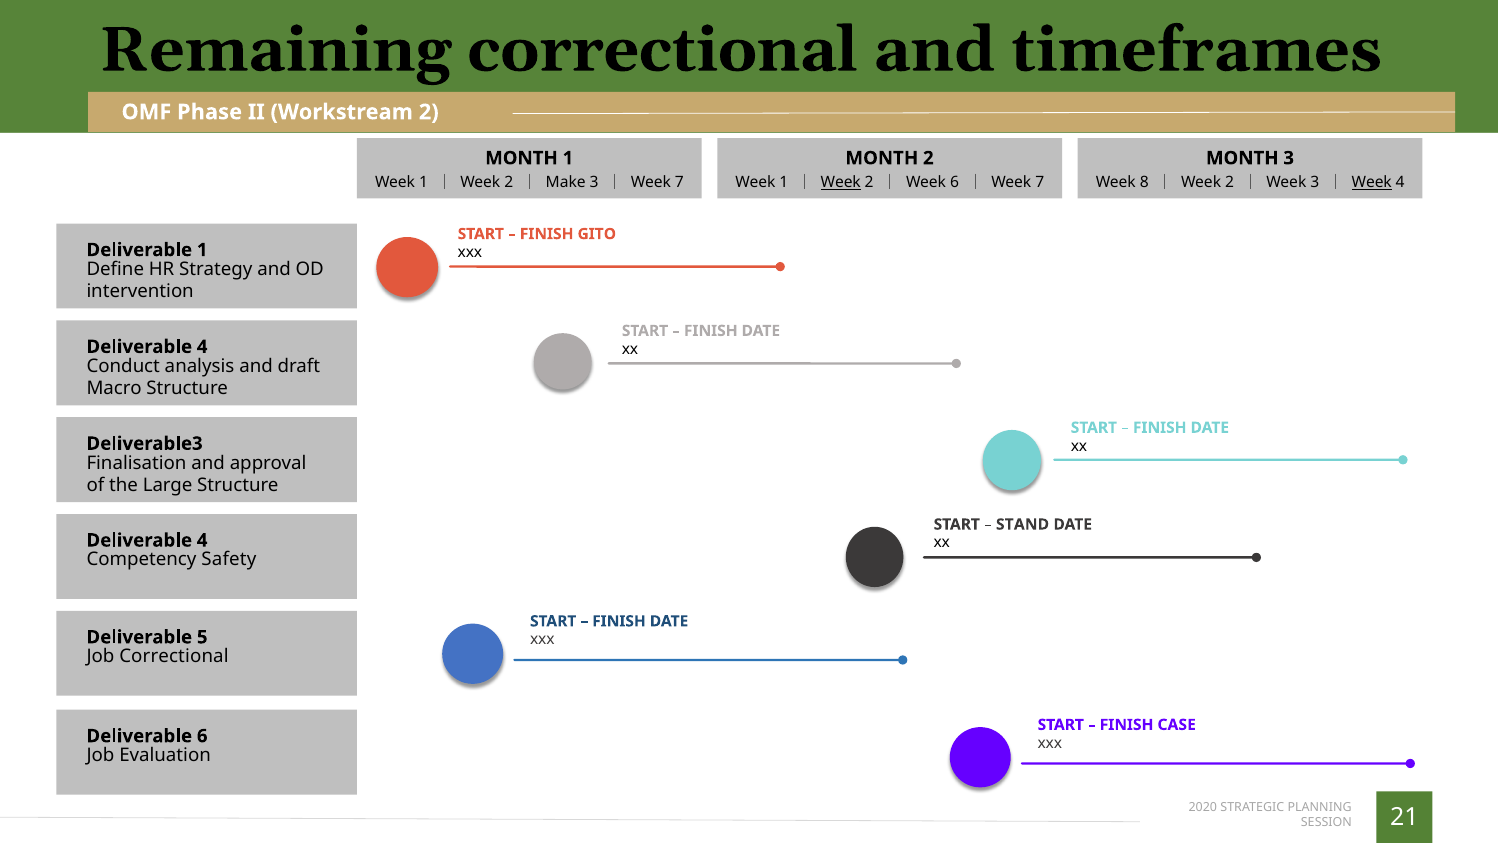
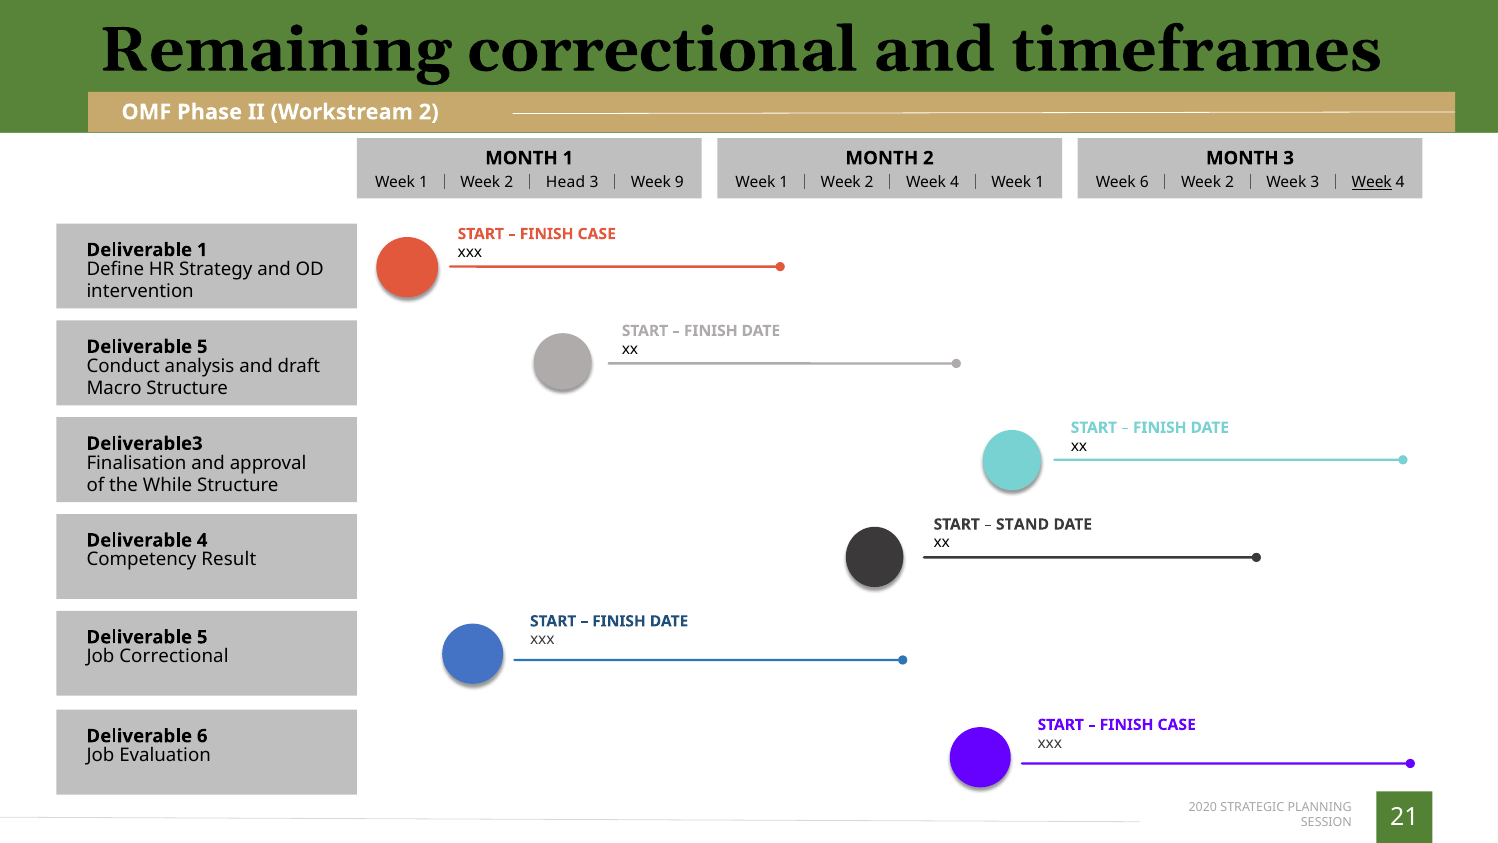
Make: Make -> Head
3 Week 7: 7 -> 9
Week at (841, 182) underline: present -> none
2 Week 6: 6 -> 4
7 at (1040, 182): 7 -> 1
Week 8: 8 -> 6
GITO at (597, 234): GITO -> CASE
4 at (202, 347): 4 -> 5
Large: Large -> While
Safety: Safety -> Result
